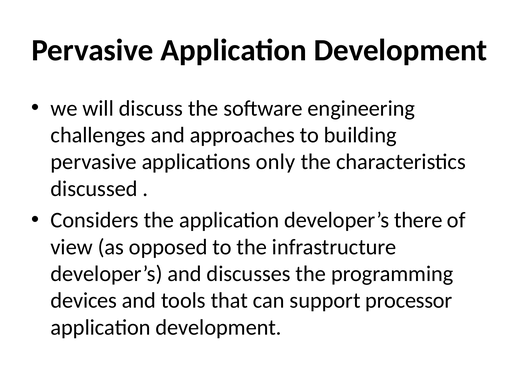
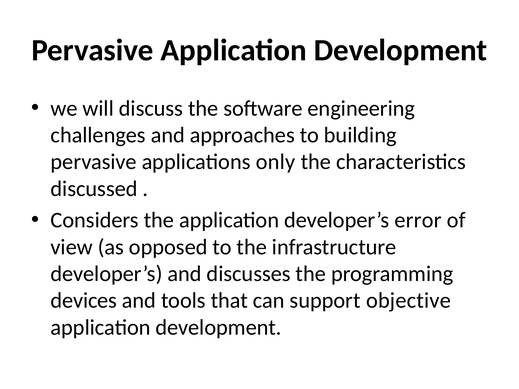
there: there -> error
processor: processor -> objective
